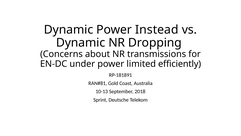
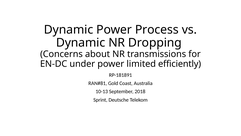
Instead: Instead -> Process
